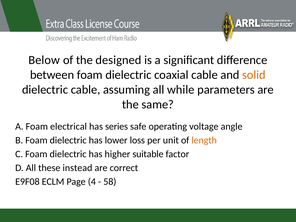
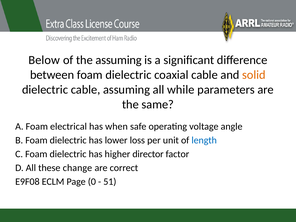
the designed: designed -> assuming
series: series -> when
length colour: orange -> blue
suitable: suitable -> director
instead: instead -> change
4: 4 -> 0
58: 58 -> 51
